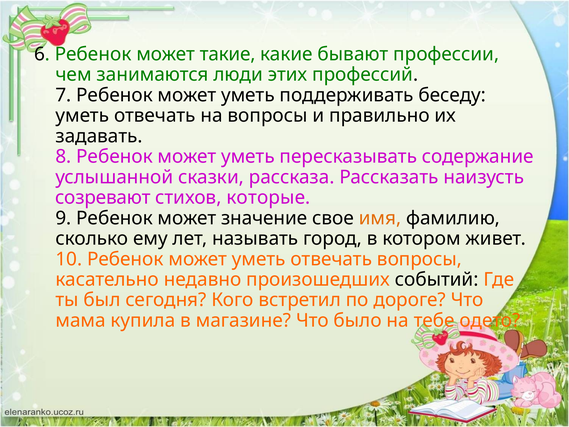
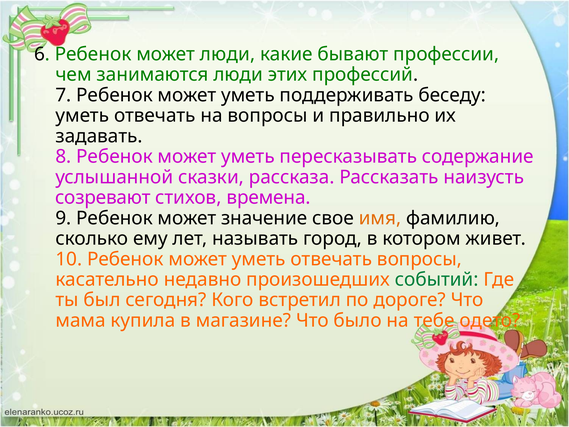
может такие: такие -> люди
которые: которые -> времена
событий colour: black -> green
